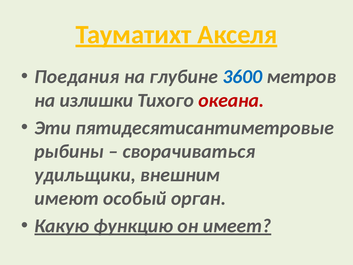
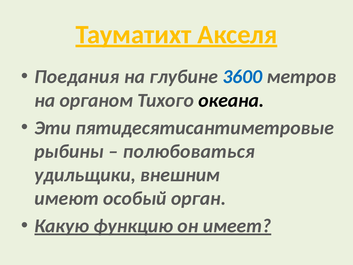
излишки: излишки -> органом
океана colour: red -> black
сворачиваться: сворачиваться -> полюбоваться
